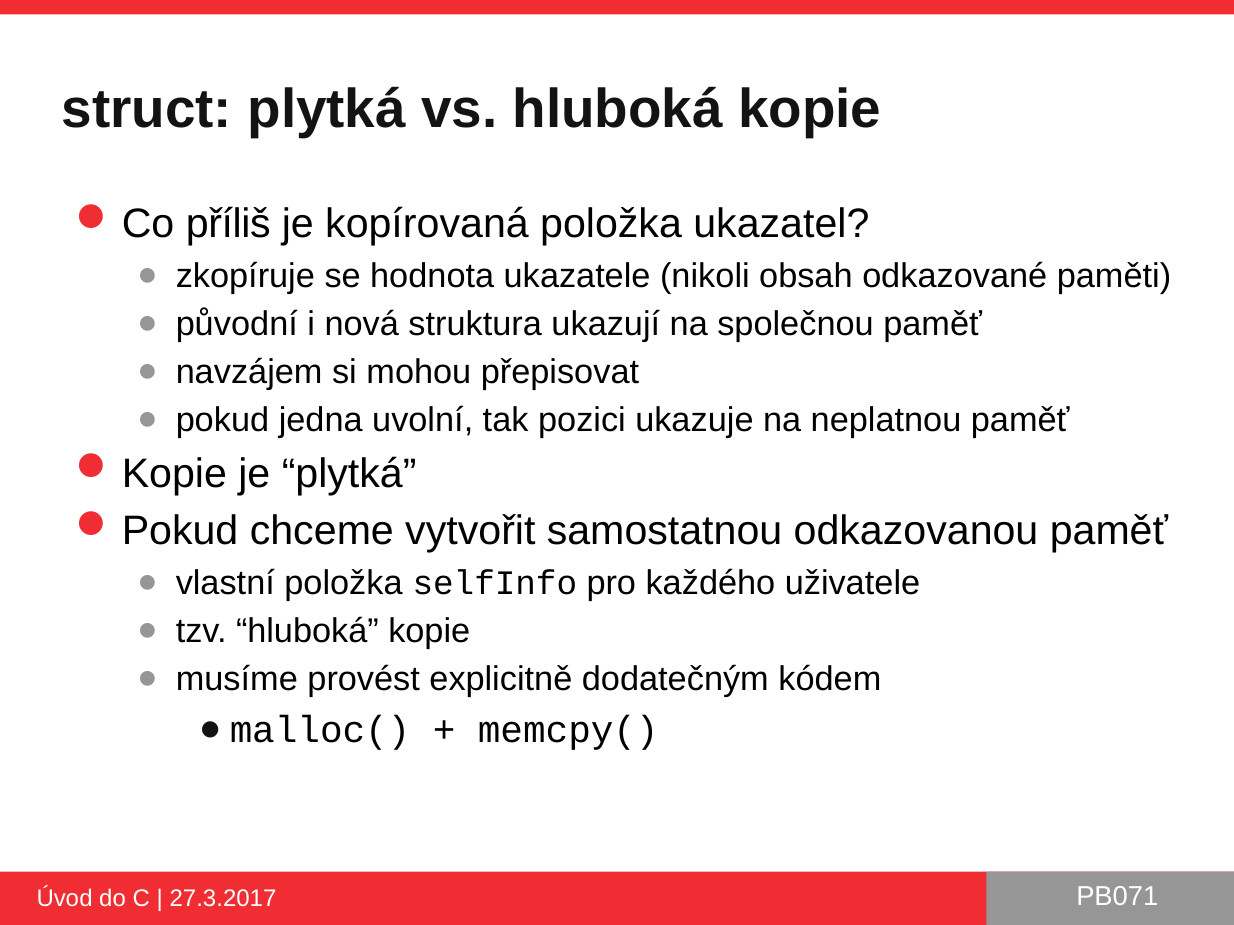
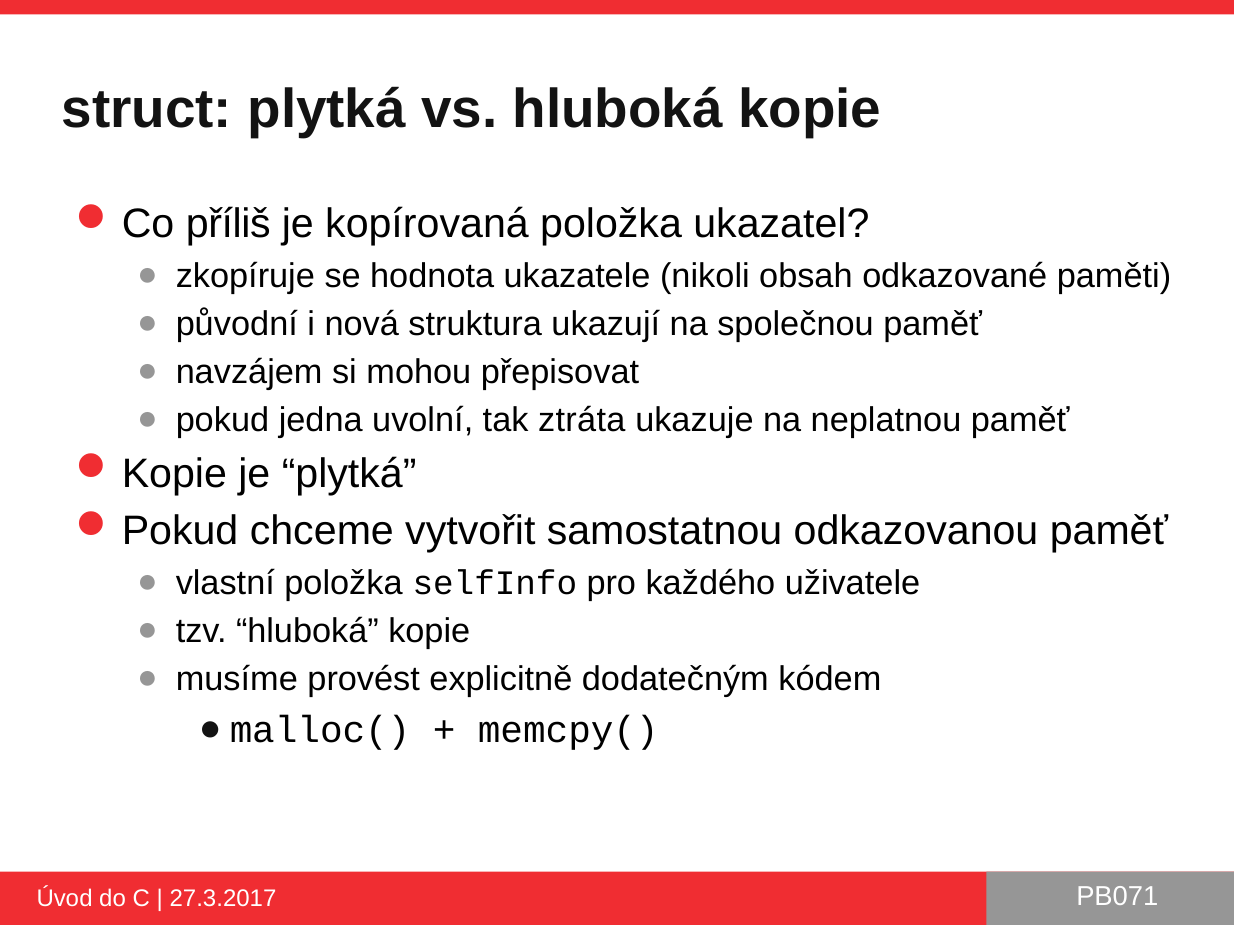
pozici: pozici -> ztráta
